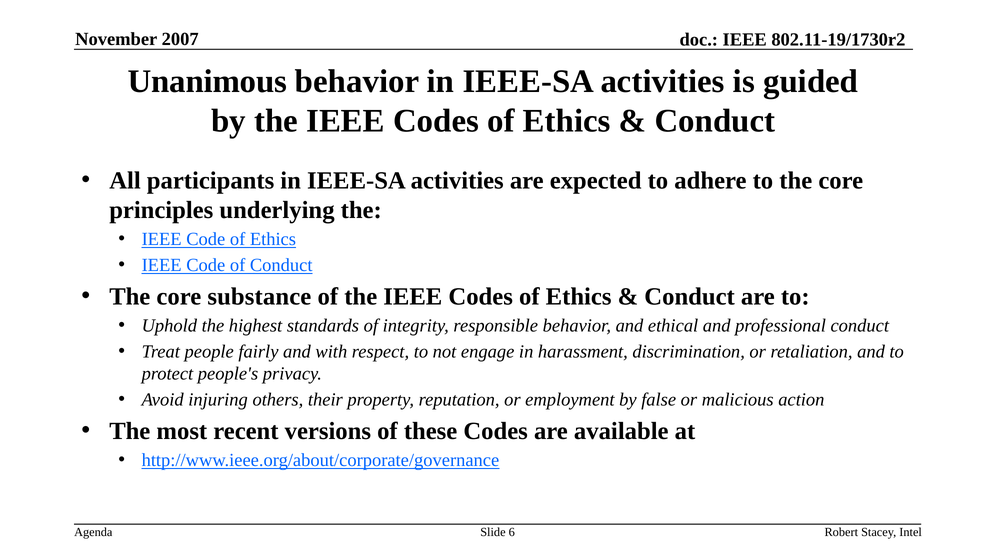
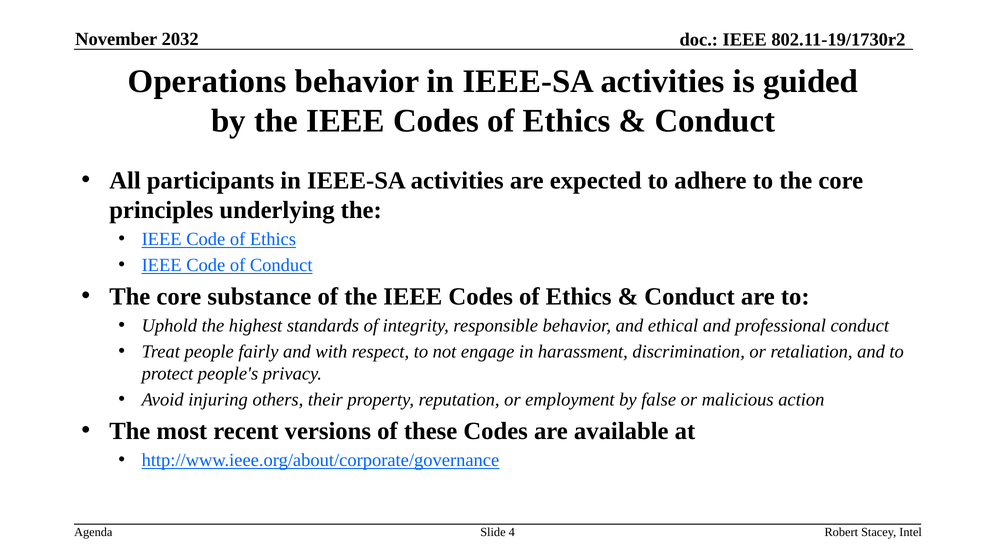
2007: 2007 -> 2032
Unanimous: Unanimous -> Operations
6: 6 -> 4
